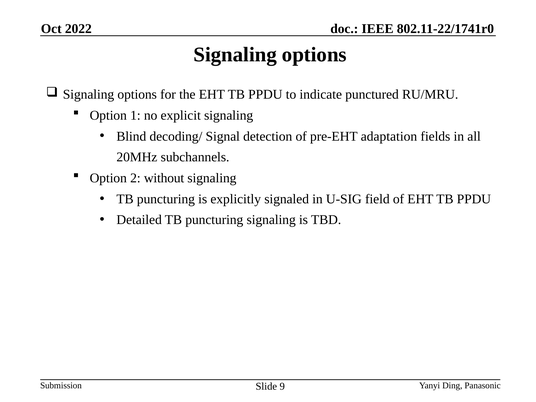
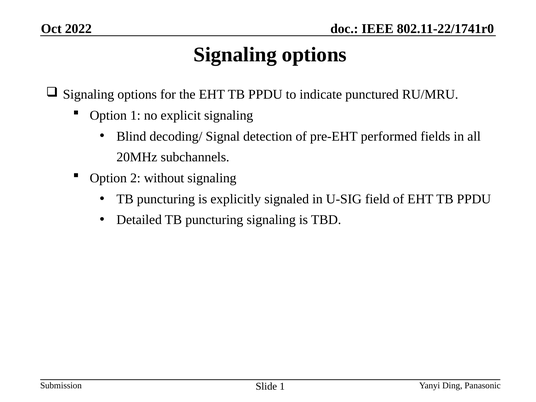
adaptation: adaptation -> performed
Slide 9: 9 -> 1
